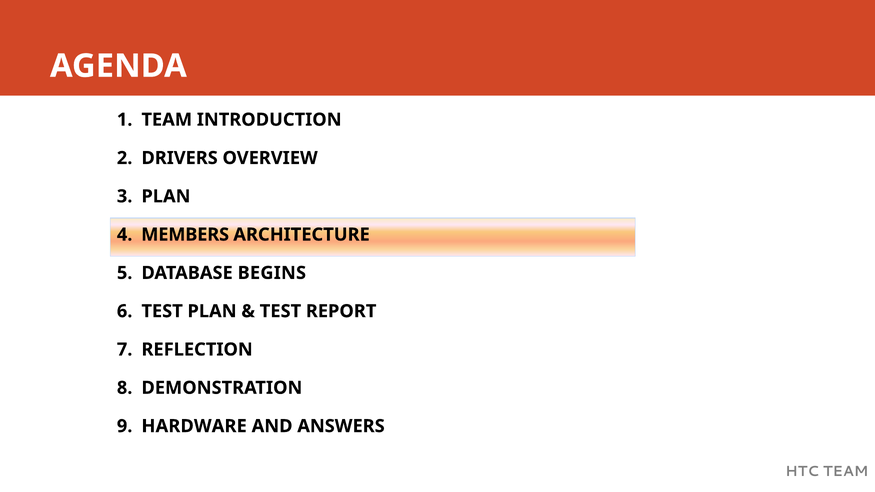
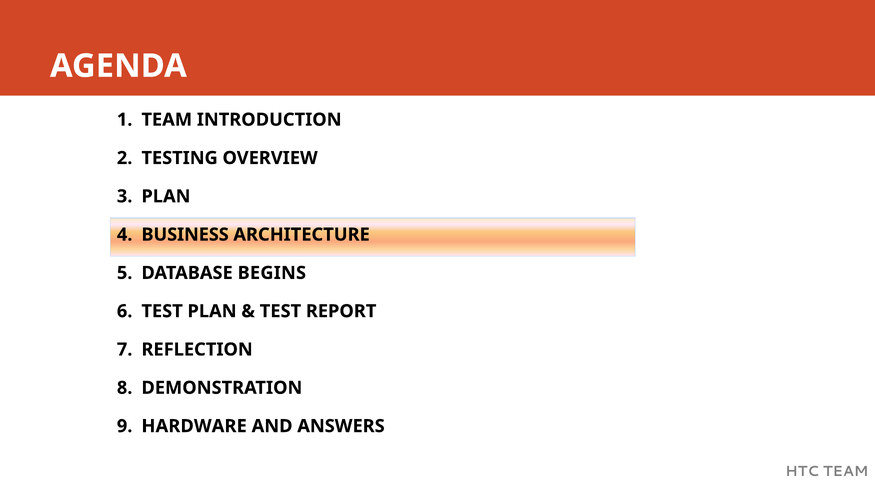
DRIVERS: DRIVERS -> TESTING
MEMBERS: MEMBERS -> BUSINESS
